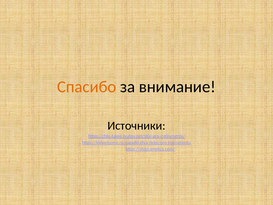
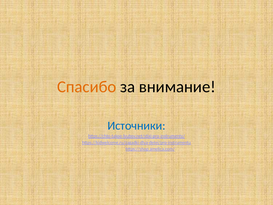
Источники colour: black -> blue
